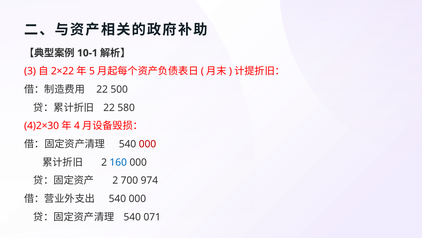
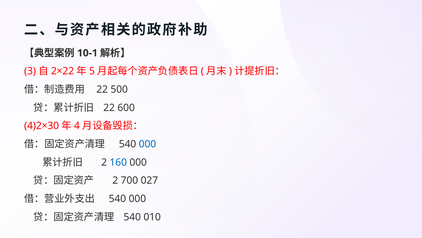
580: 580 -> 600
000 at (147, 144) colour: red -> blue
974: 974 -> 027
071: 071 -> 010
